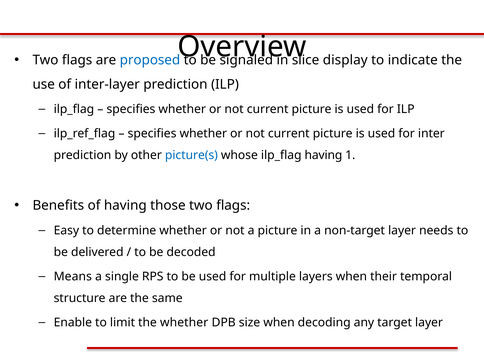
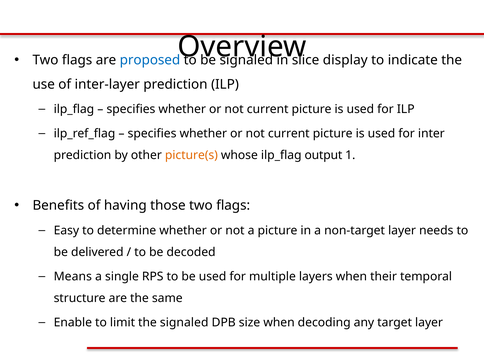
picture(s colour: blue -> orange
ilp_flag having: having -> output
the whether: whether -> signaled
